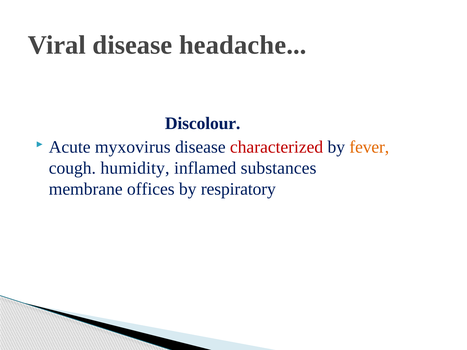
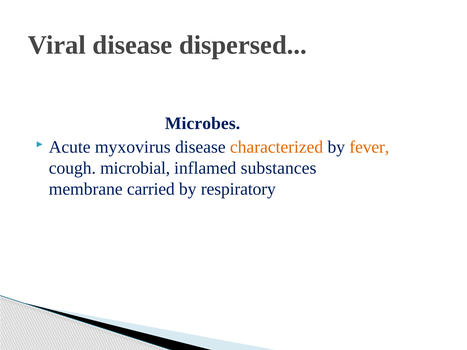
headache: headache -> dispersed
Discolour: Discolour -> Microbes
characterized colour: red -> orange
humidity: humidity -> microbial
offices: offices -> carried
